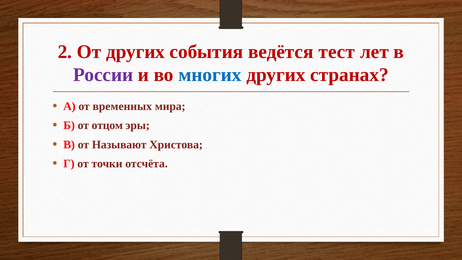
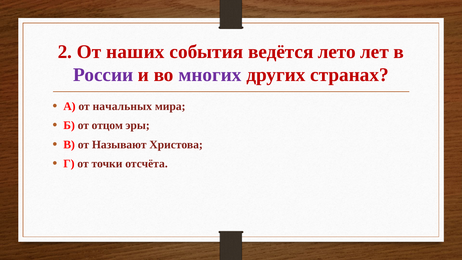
От других: других -> наших
тест: тест -> лето
многих colour: blue -> purple
временных: временных -> начальных
